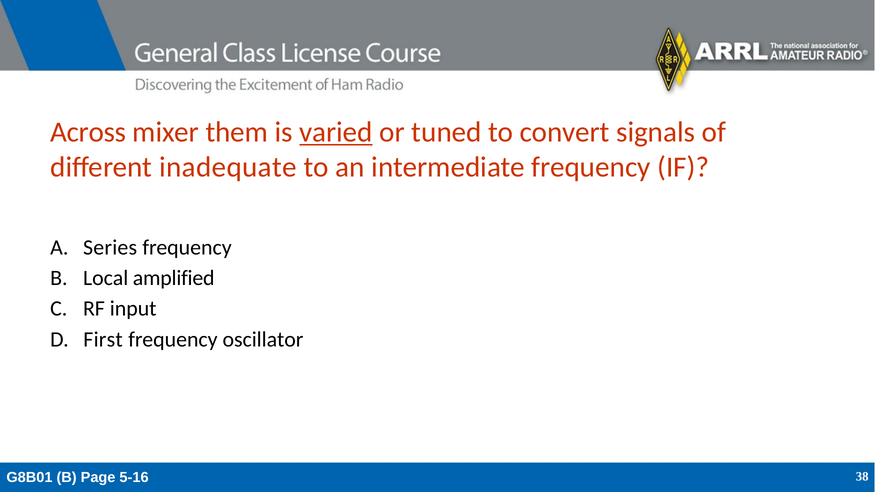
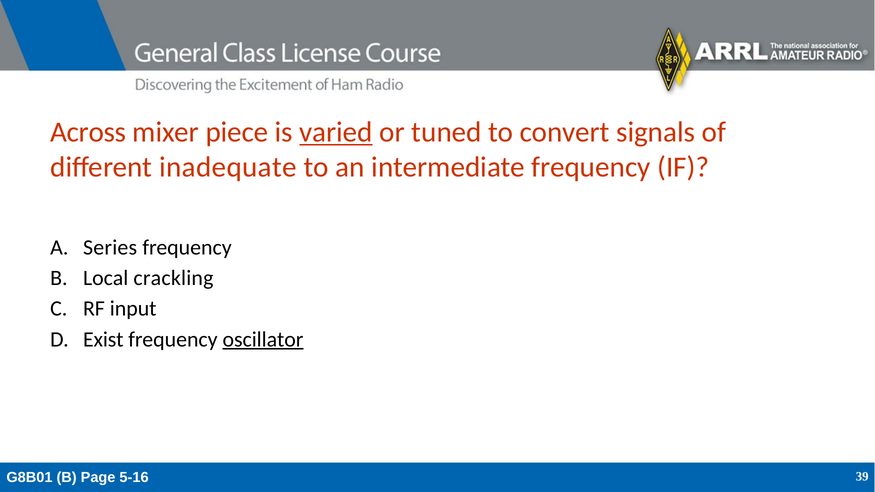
them: them -> piece
amplified: amplified -> crackling
First: First -> Exist
oscillator underline: none -> present
38: 38 -> 39
